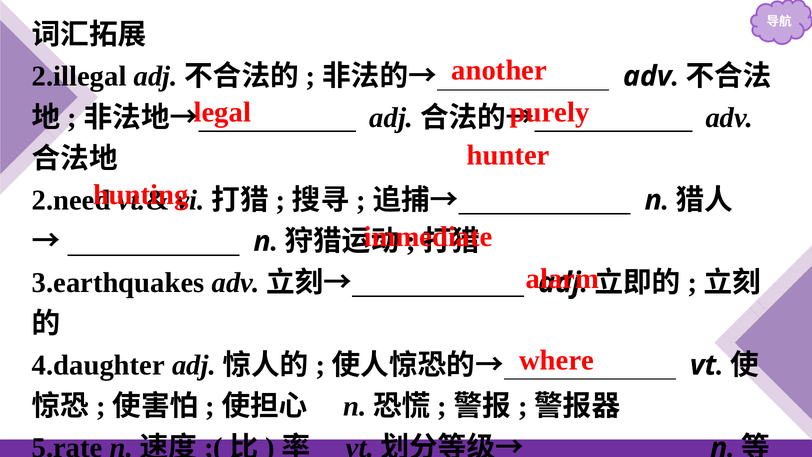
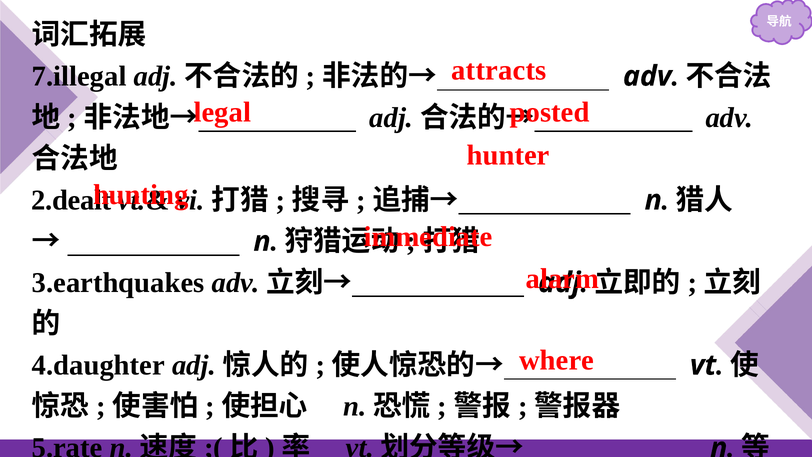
another: another -> attracts
2.illegal: 2.illegal -> 7.illegal
purely: purely -> posted
2.need: 2.need -> 2.dealt
